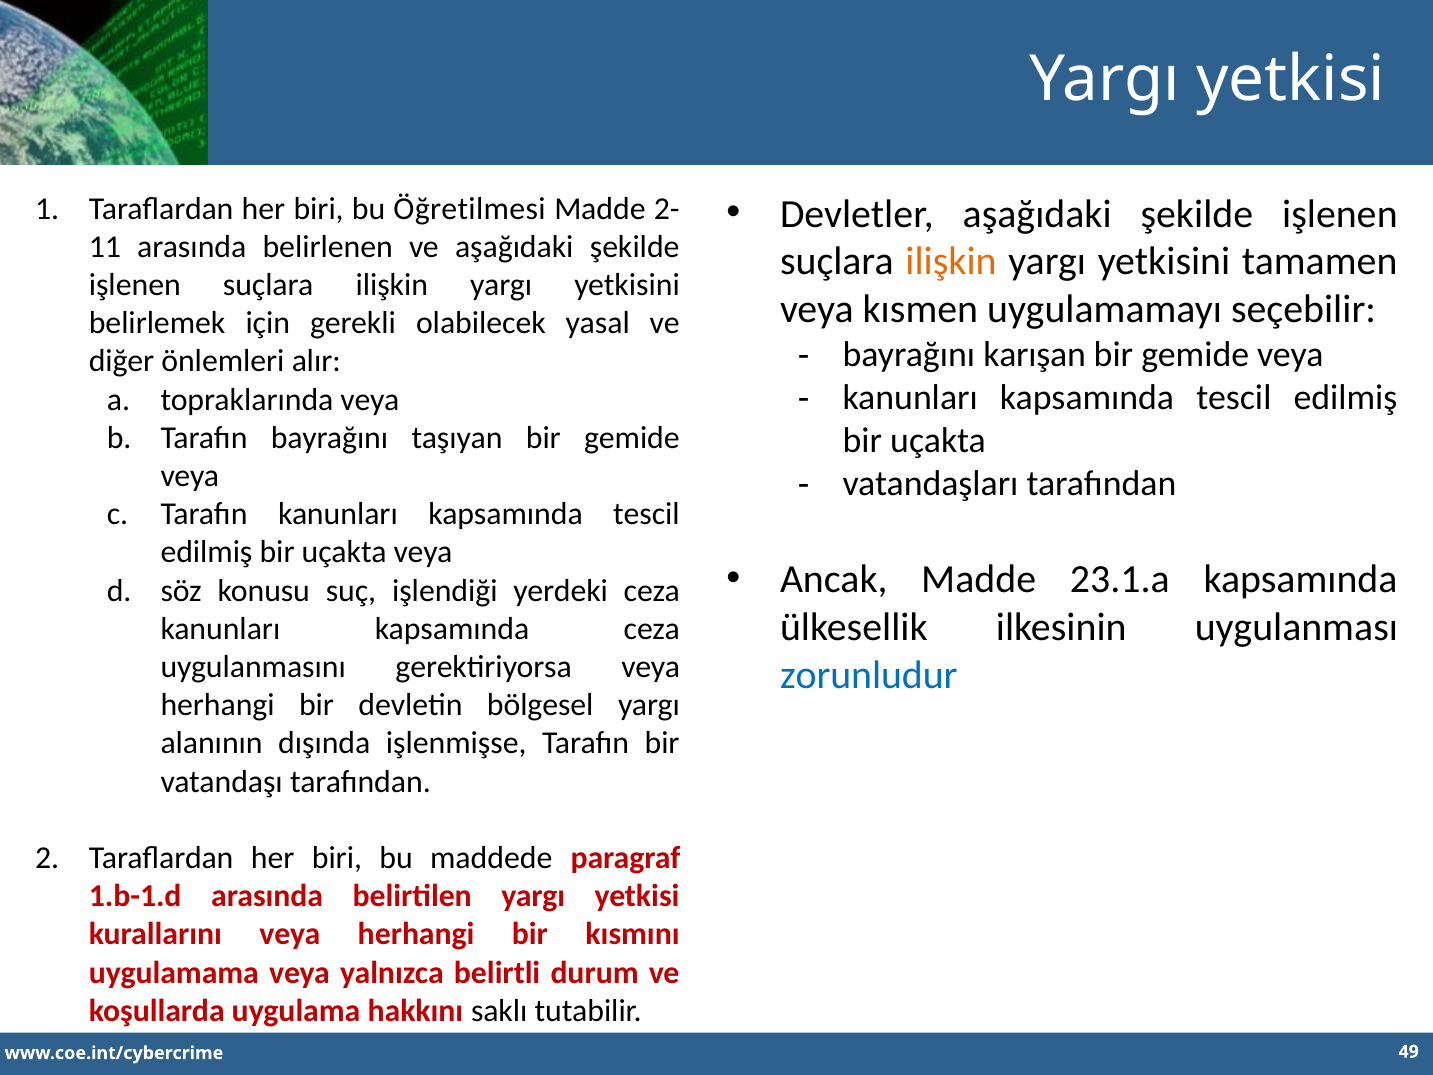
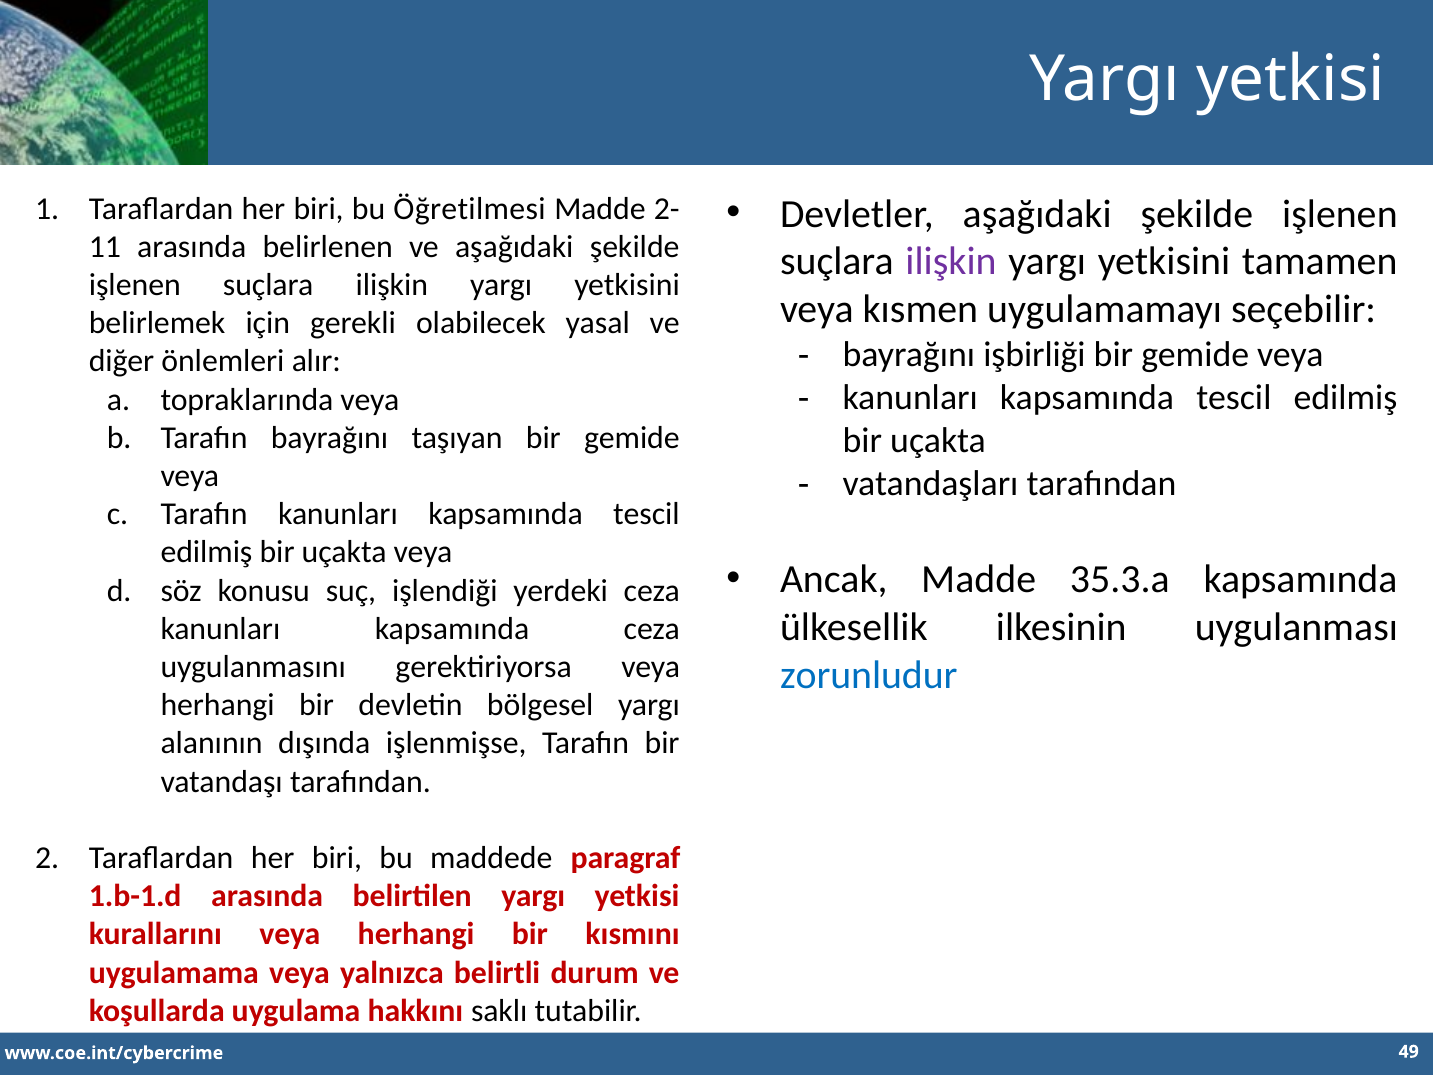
ilişkin at (951, 262) colour: orange -> purple
karışan: karışan -> işbirliği
23.1.a: 23.1.a -> 35.3.a
